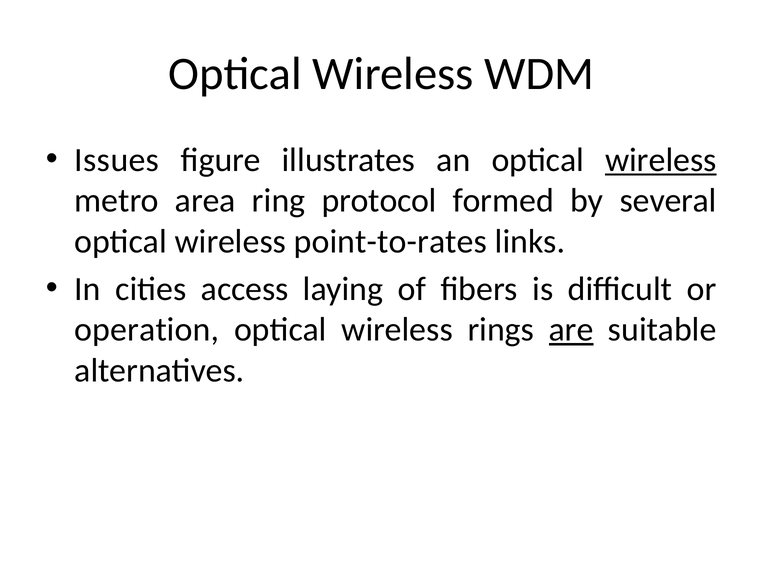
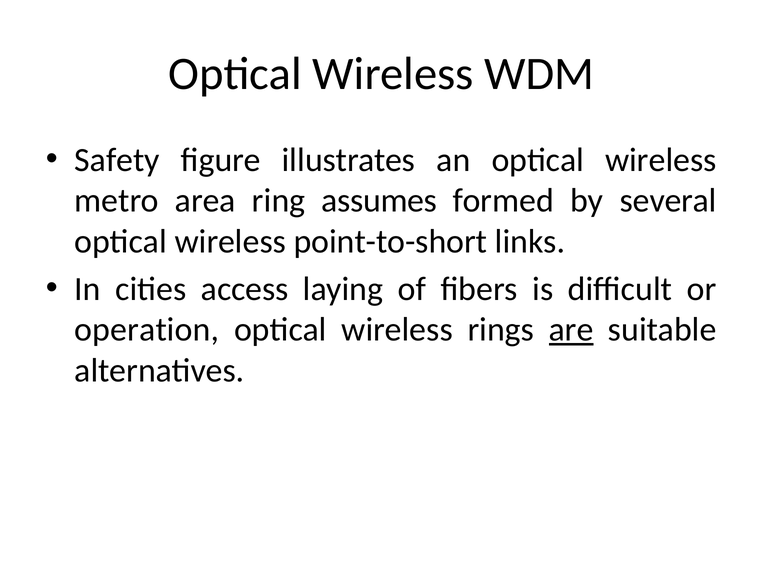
Issues: Issues -> Safety
wireless at (661, 160) underline: present -> none
protocol: protocol -> assumes
point-to-rates: point-to-rates -> point-to-short
